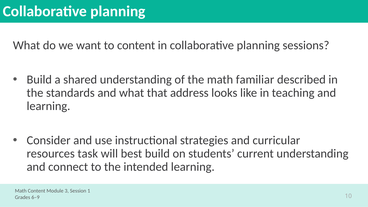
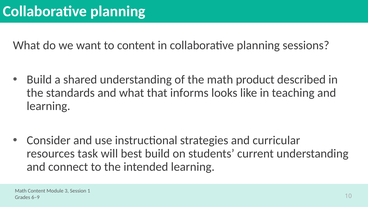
familiar: familiar -> product
address: address -> informs
